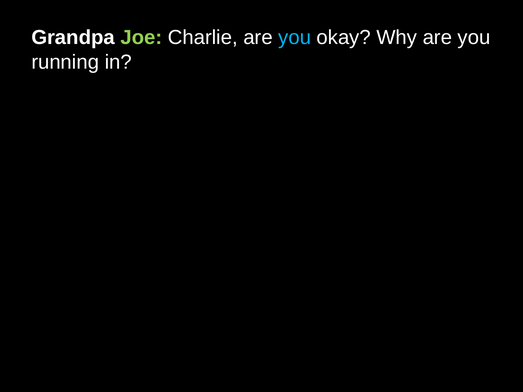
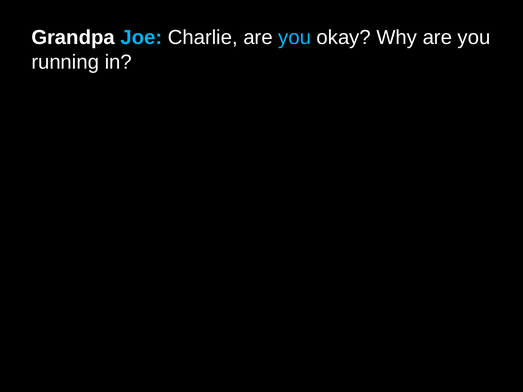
Joe colour: light green -> light blue
